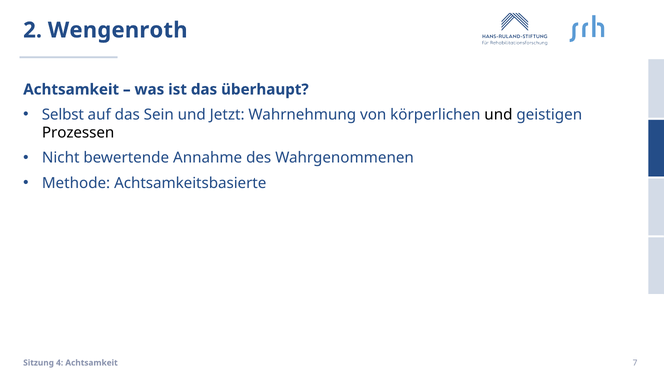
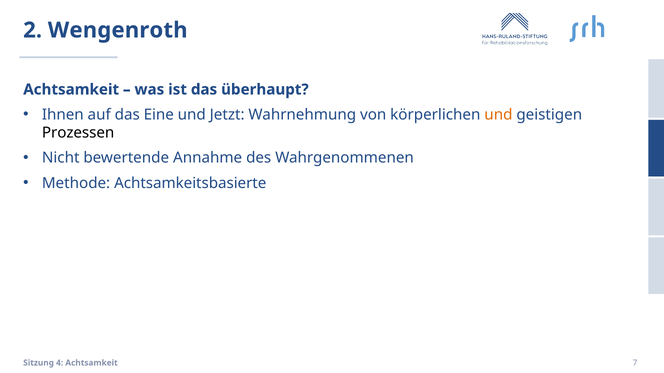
Selbst: Selbst -> Ihnen
Sein: Sein -> Eine
und at (498, 115) colour: black -> orange
